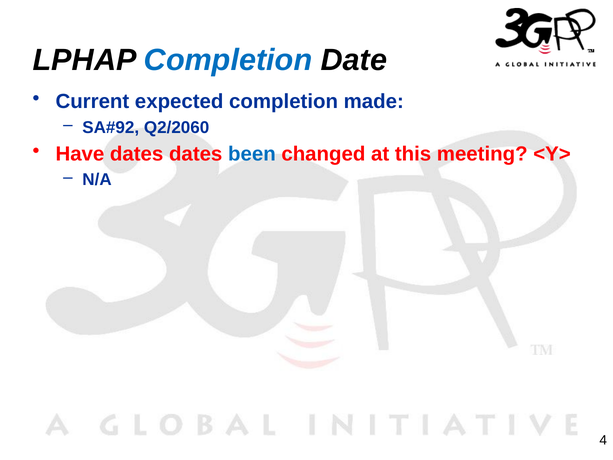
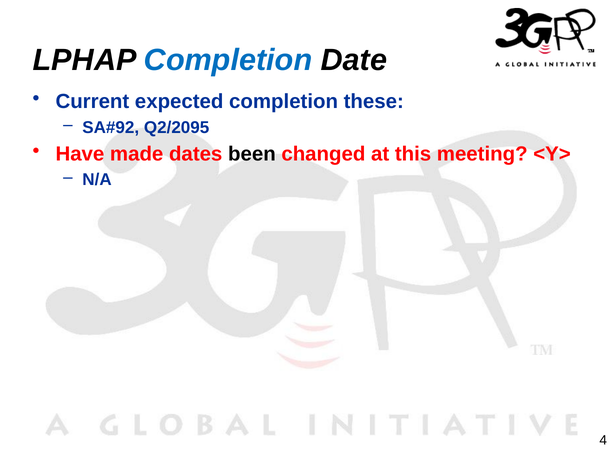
made: made -> these
Q2/2060: Q2/2060 -> Q2/2095
Have dates: dates -> made
been colour: blue -> black
